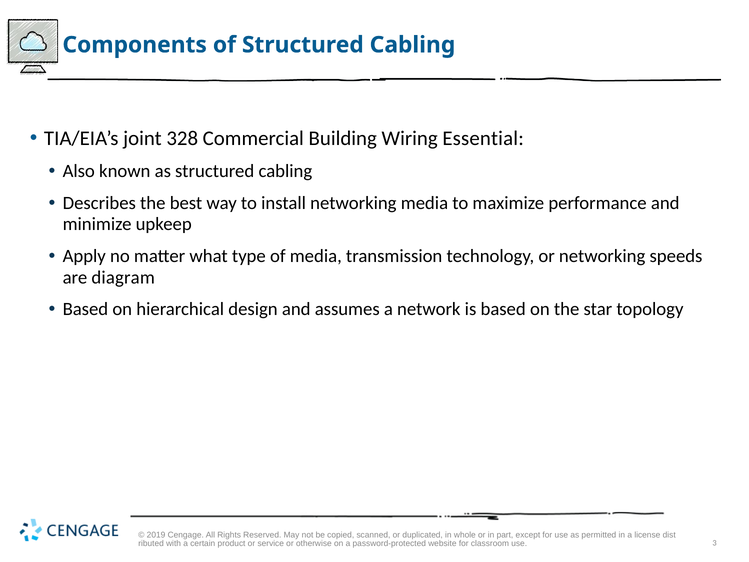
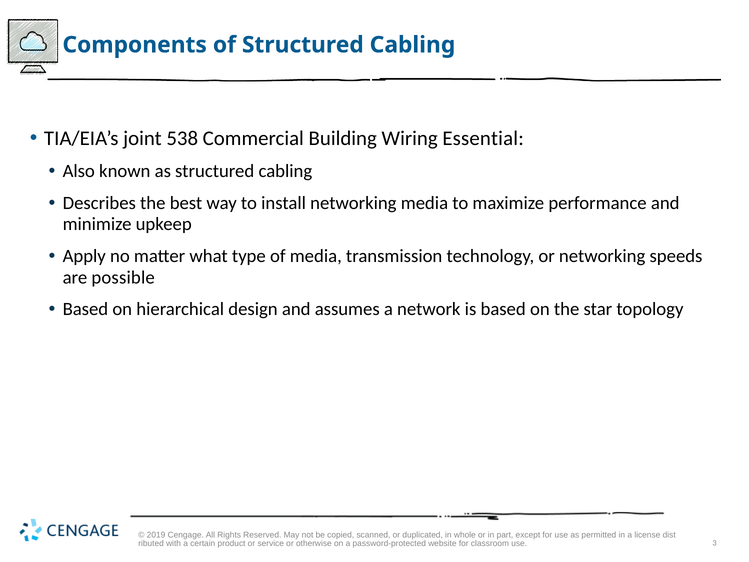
328: 328 -> 538
diagram: diagram -> possible
